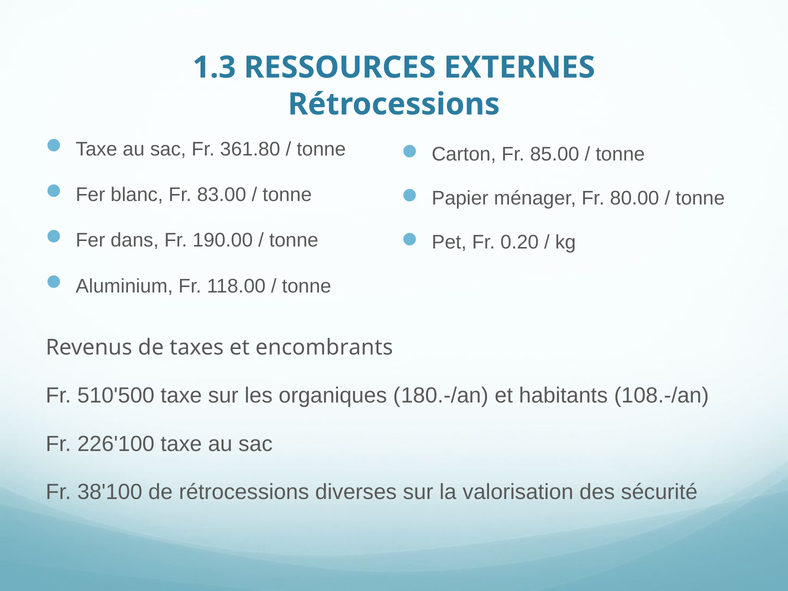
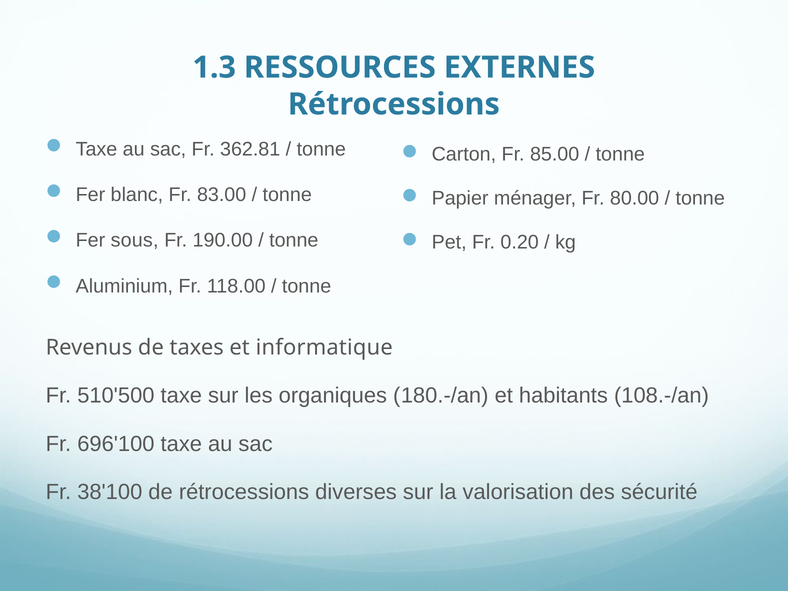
361.80: 361.80 -> 362.81
dans: dans -> sous
encombrants: encombrants -> informatique
226'100: 226'100 -> 696'100
